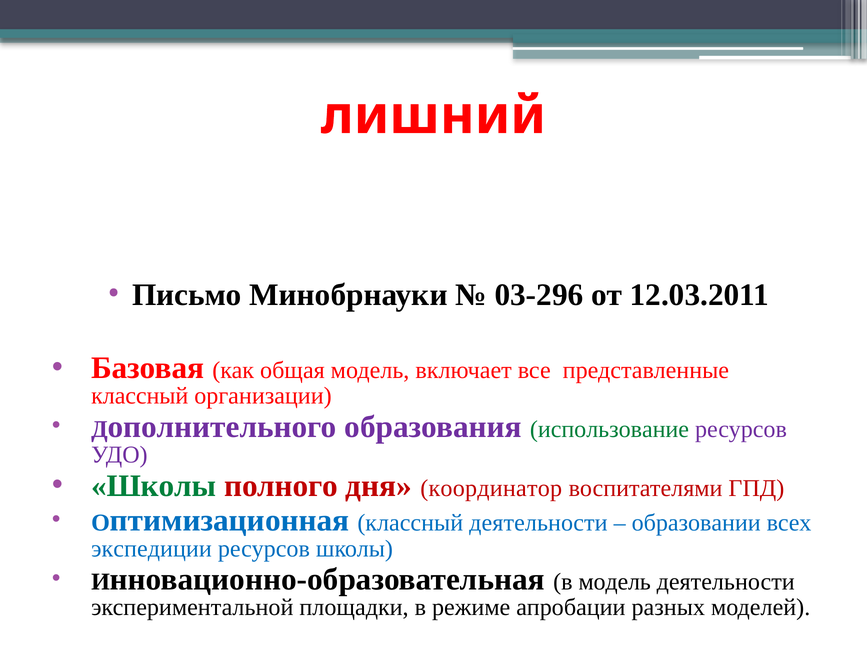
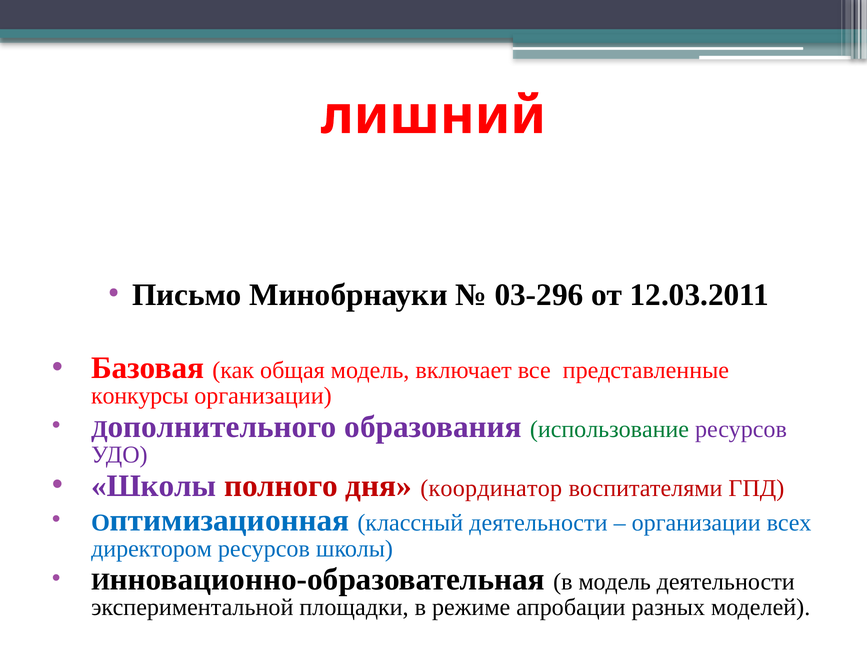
классный at (140, 395): классный -> конкурсы
Школы at (154, 485) colour: green -> purple
образовании at (696, 522): образовании -> организации
экспедиции: экспедиции -> директором
